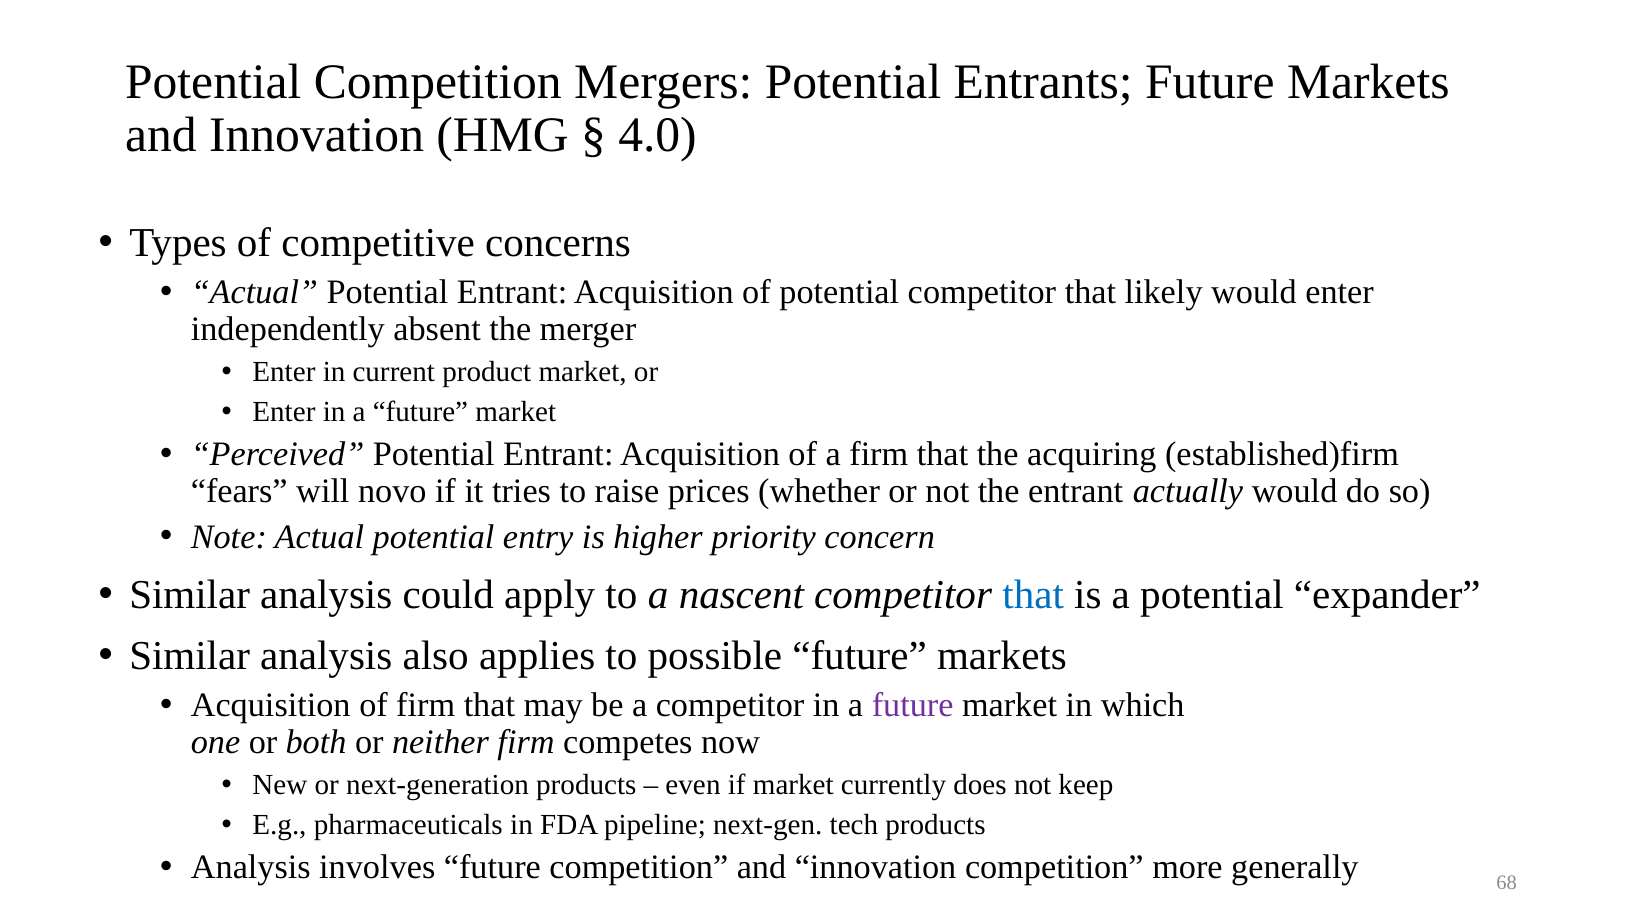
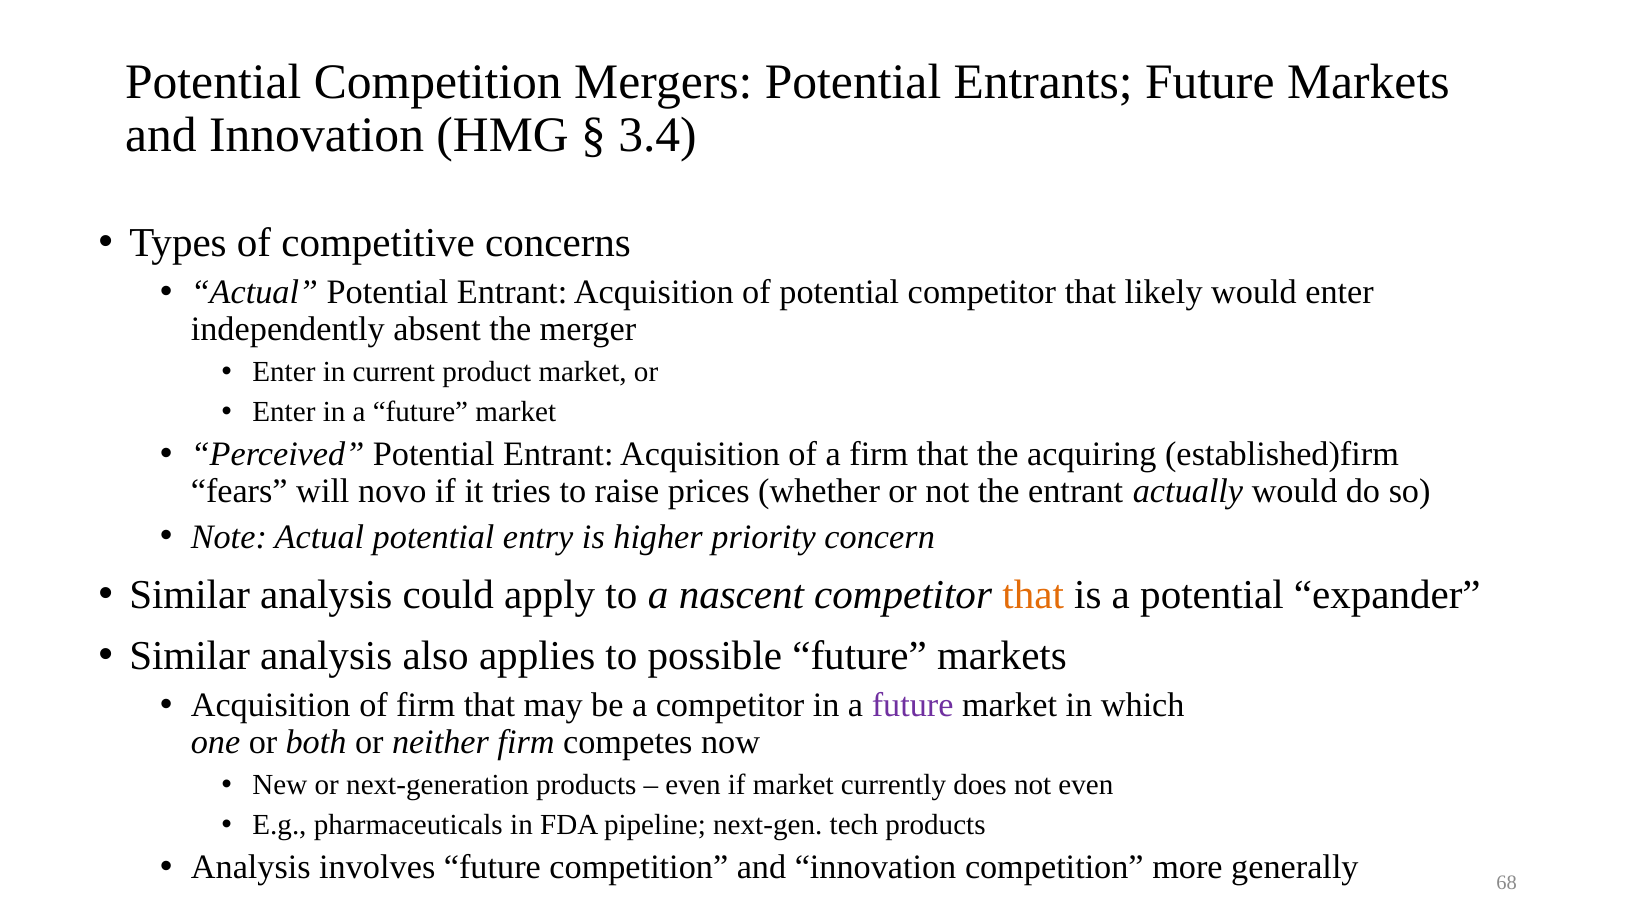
4.0: 4.0 -> 3.4
that at (1033, 594) colour: blue -> orange
not keep: keep -> even
